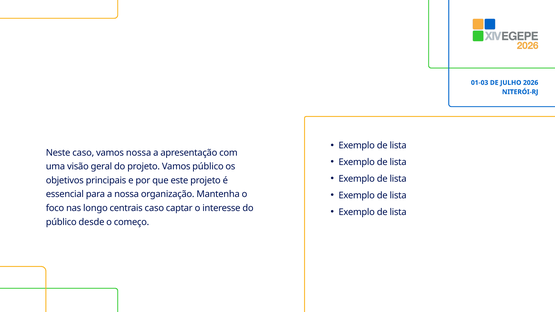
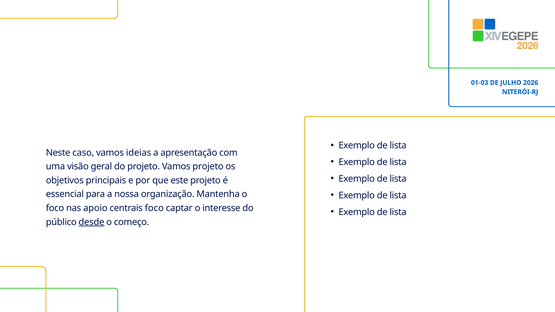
vamos nossa: nossa -> ideias
Vamos público: público -> projeto
longo: longo -> apoio
centrais caso: caso -> foco
desde underline: none -> present
